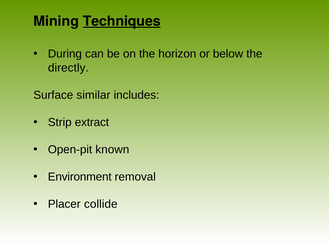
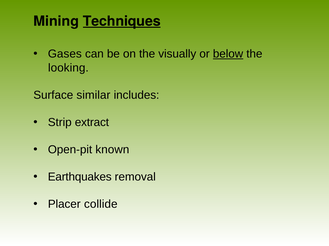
During: During -> Gases
horizon: horizon -> visually
below underline: none -> present
directly: directly -> looking
Environment: Environment -> Earthquakes
